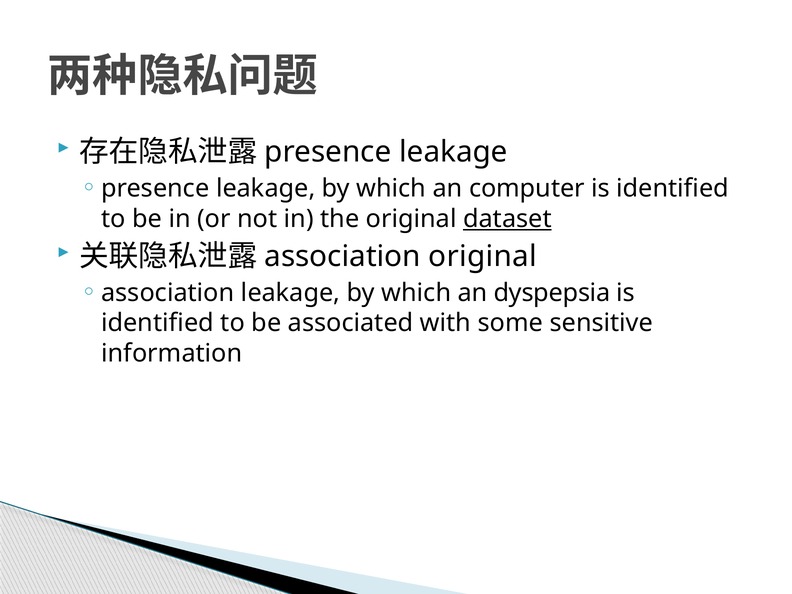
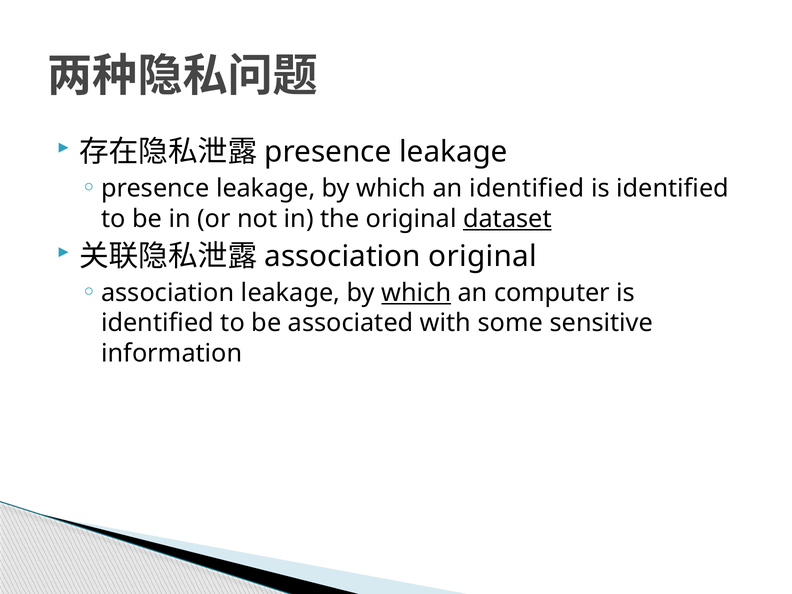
an computer: computer -> identified
which at (416, 293) underline: none -> present
dyspepsia: dyspepsia -> computer
